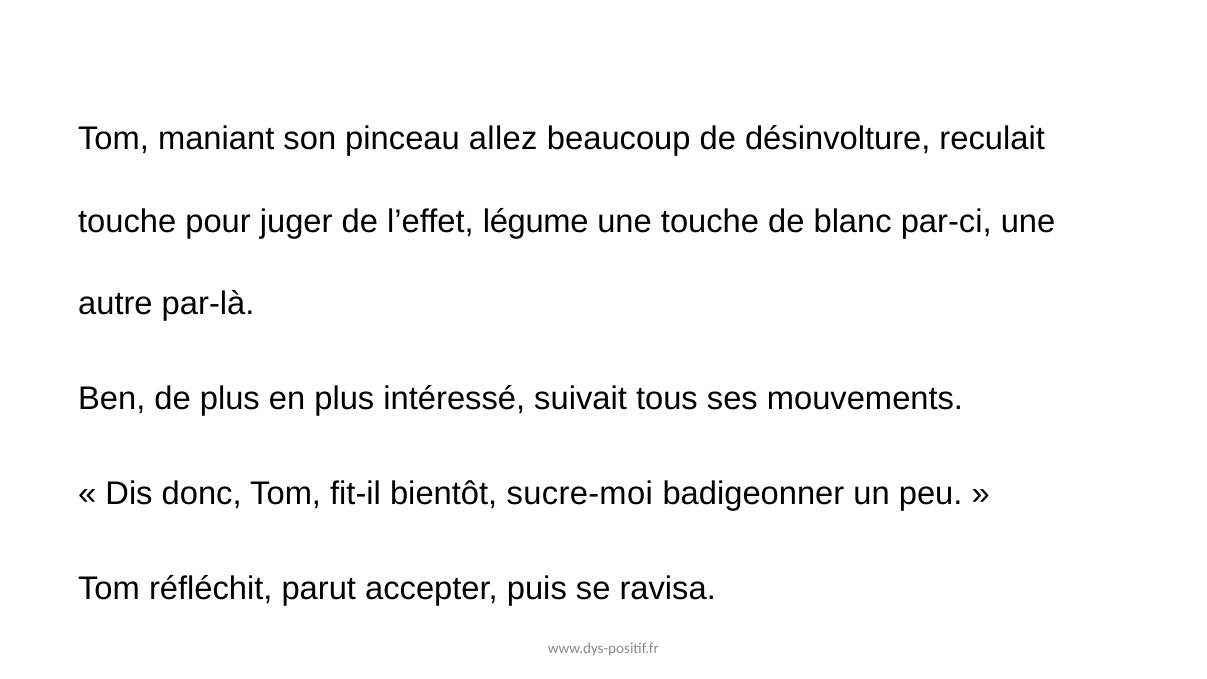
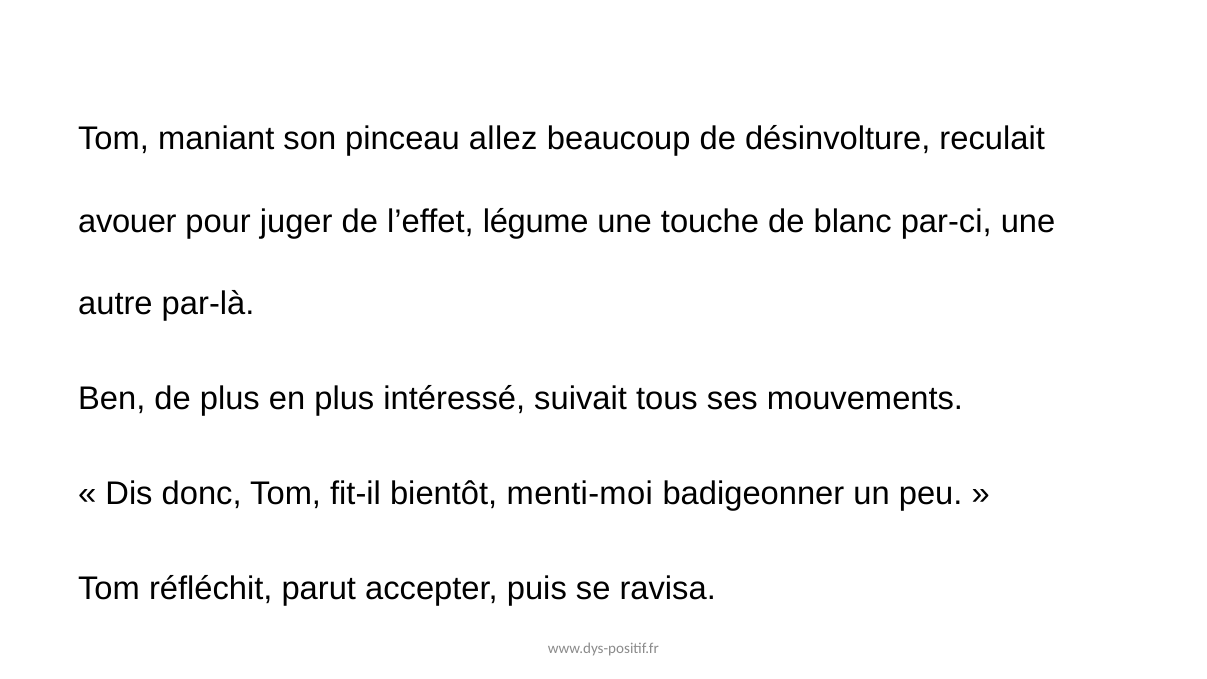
touche at (127, 221): touche -> avouer
sucre-moi: sucre-moi -> menti-moi
